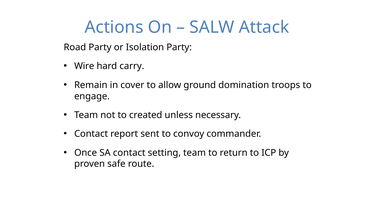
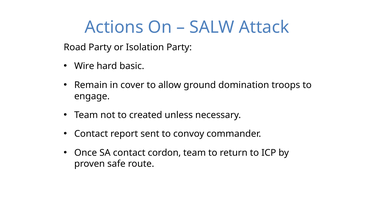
carry: carry -> basic
setting: setting -> cordon
